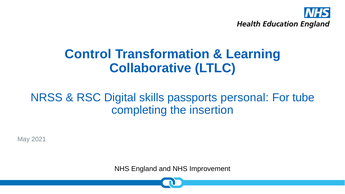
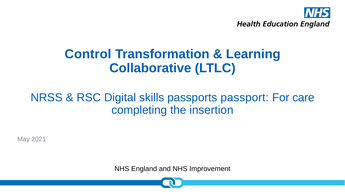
personal: personal -> passport
tube: tube -> care
